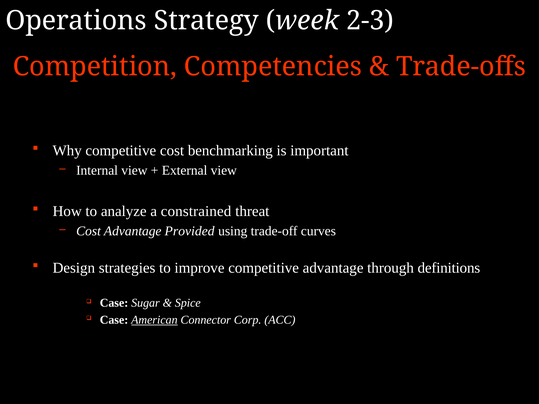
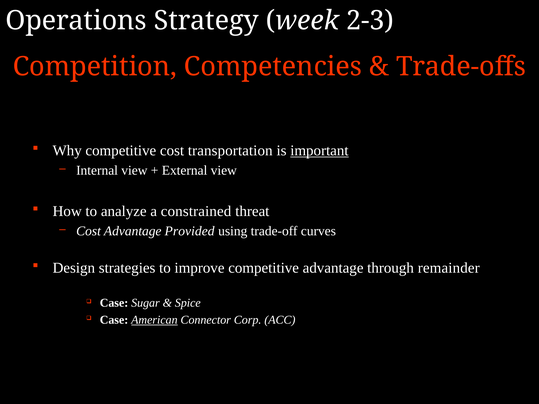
benchmarking: benchmarking -> transportation
important underline: none -> present
definitions: definitions -> remainder
